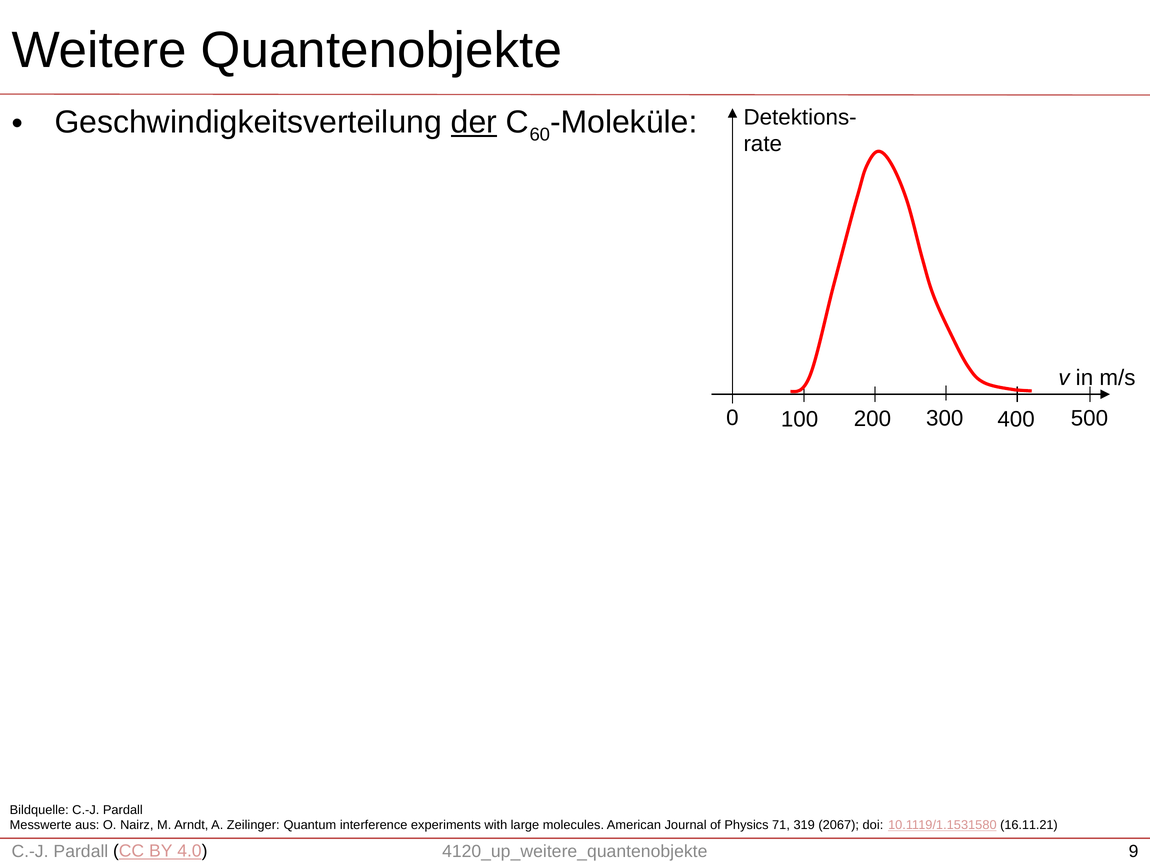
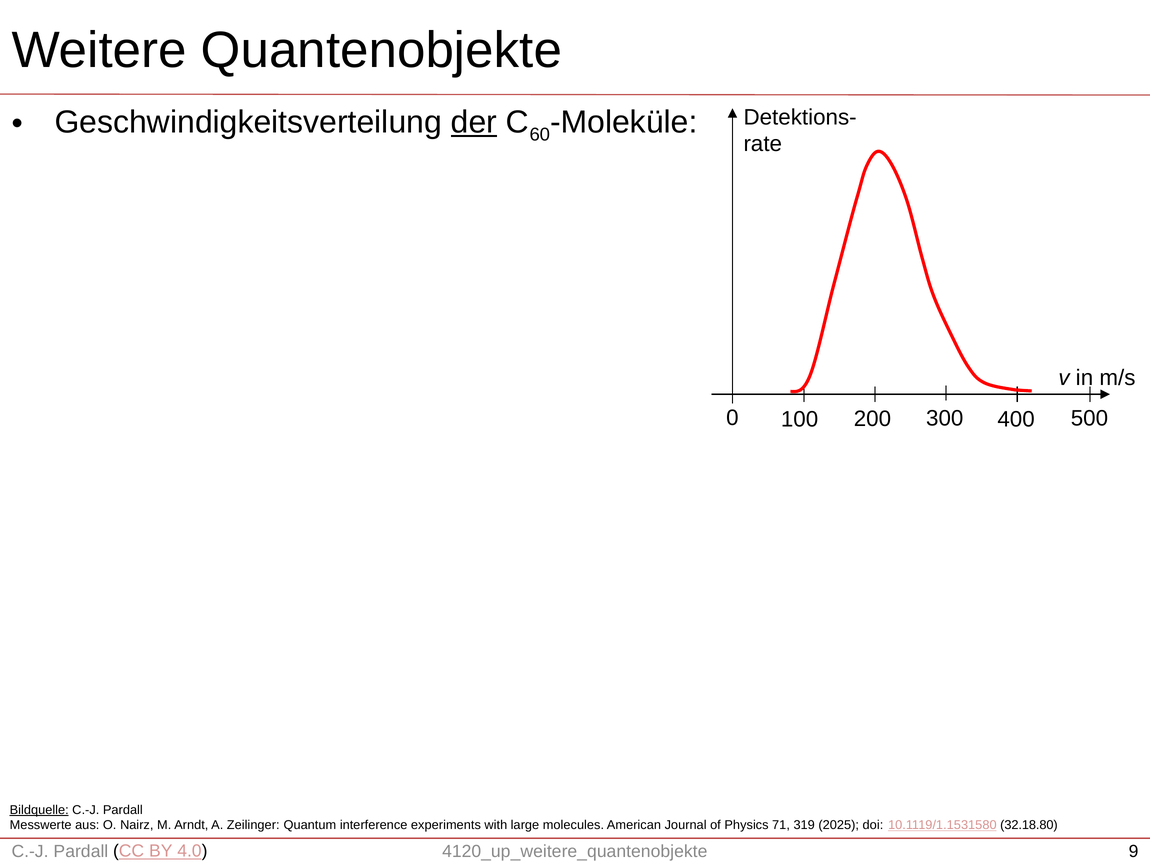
Bildquelle underline: none -> present
2067: 2067 -> 2025
16.11.21: 16.11.21 -> 32.18.80
